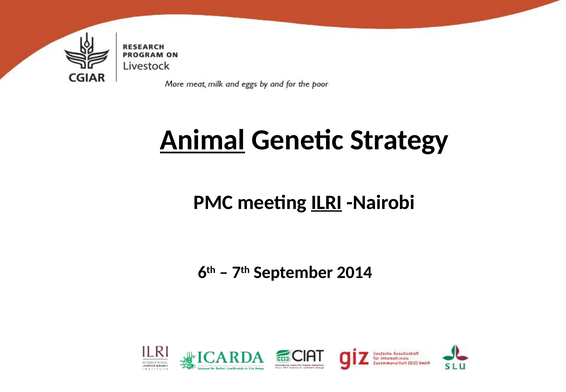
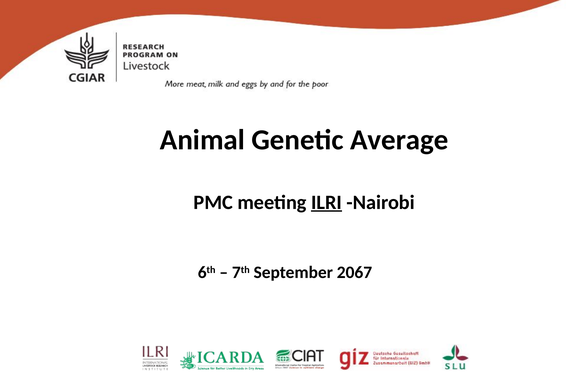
Animal underline: present -> none
Strategy: Strategy -> Average
2014: 2014 -> 2067
